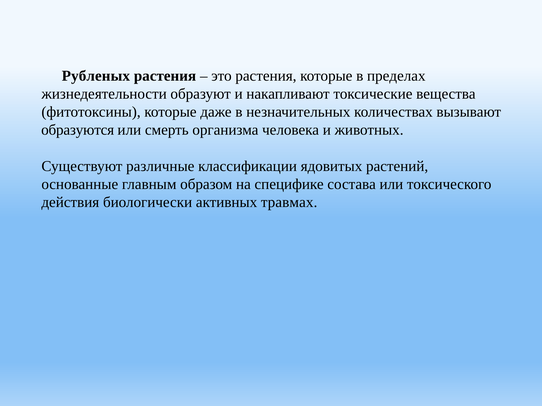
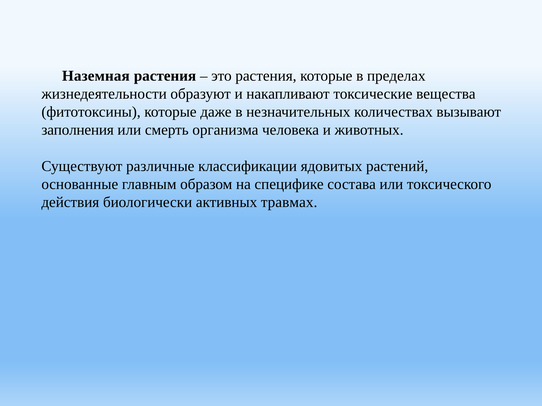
Рубленых: Рубленых -> Наземная
образуются: образуются -> заполнения
